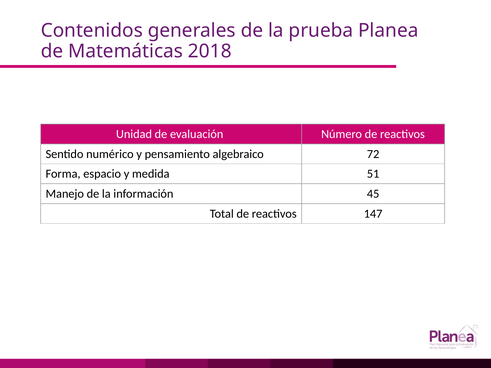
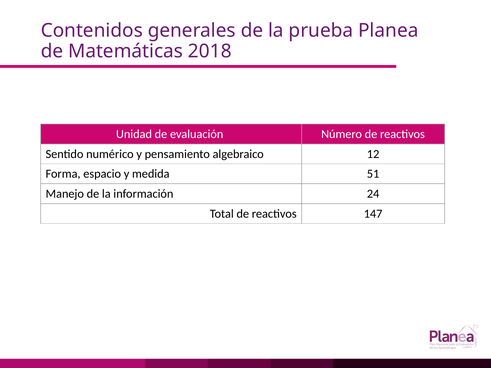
72: 72 -> 12
45: 45 -> 24
